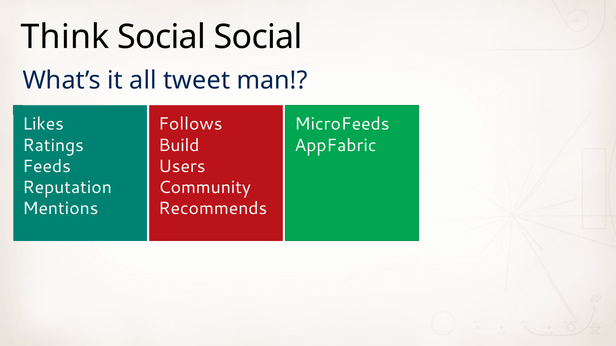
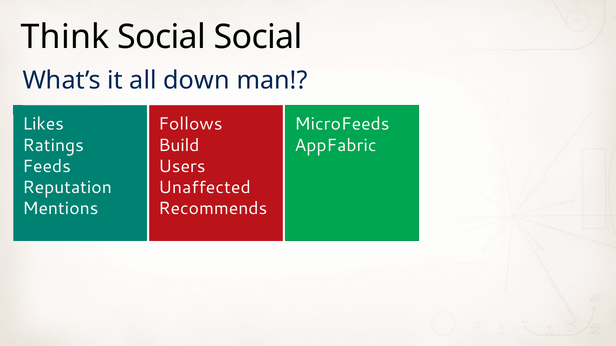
tweet: tweet -> down
Community: Community -> Unaffected
